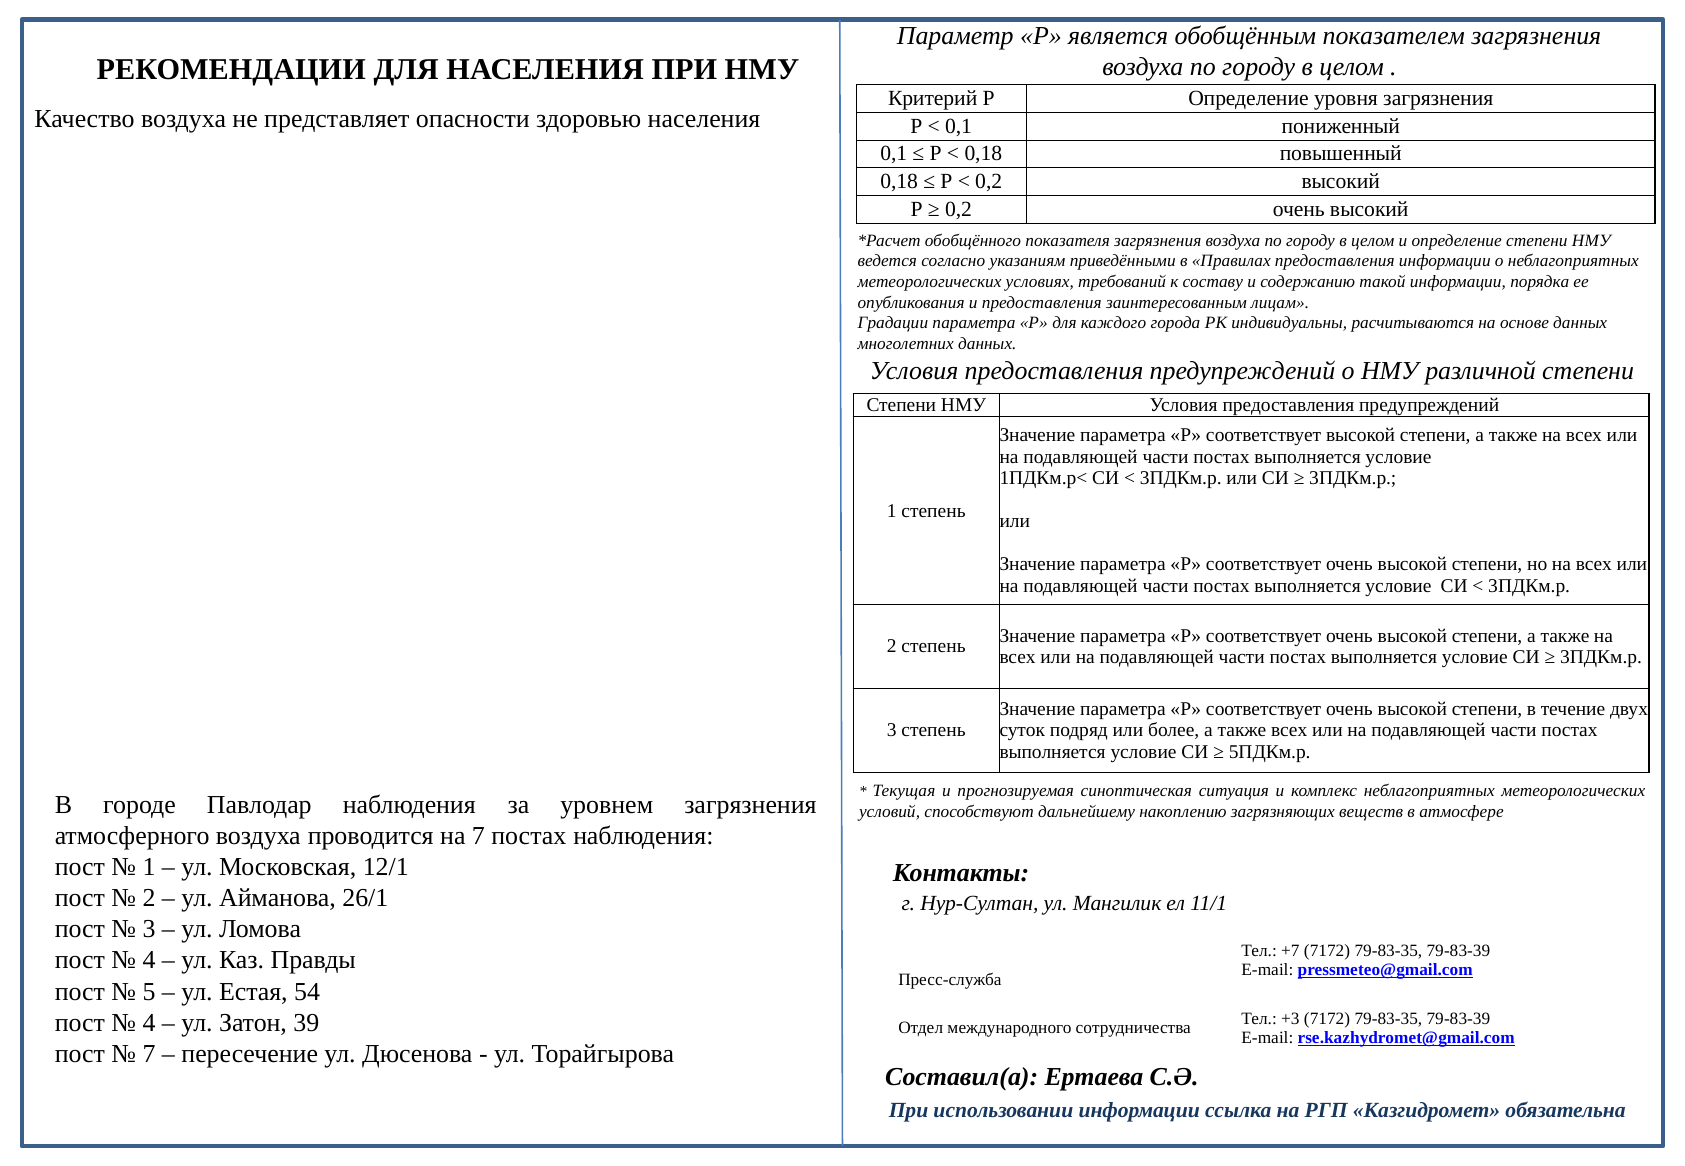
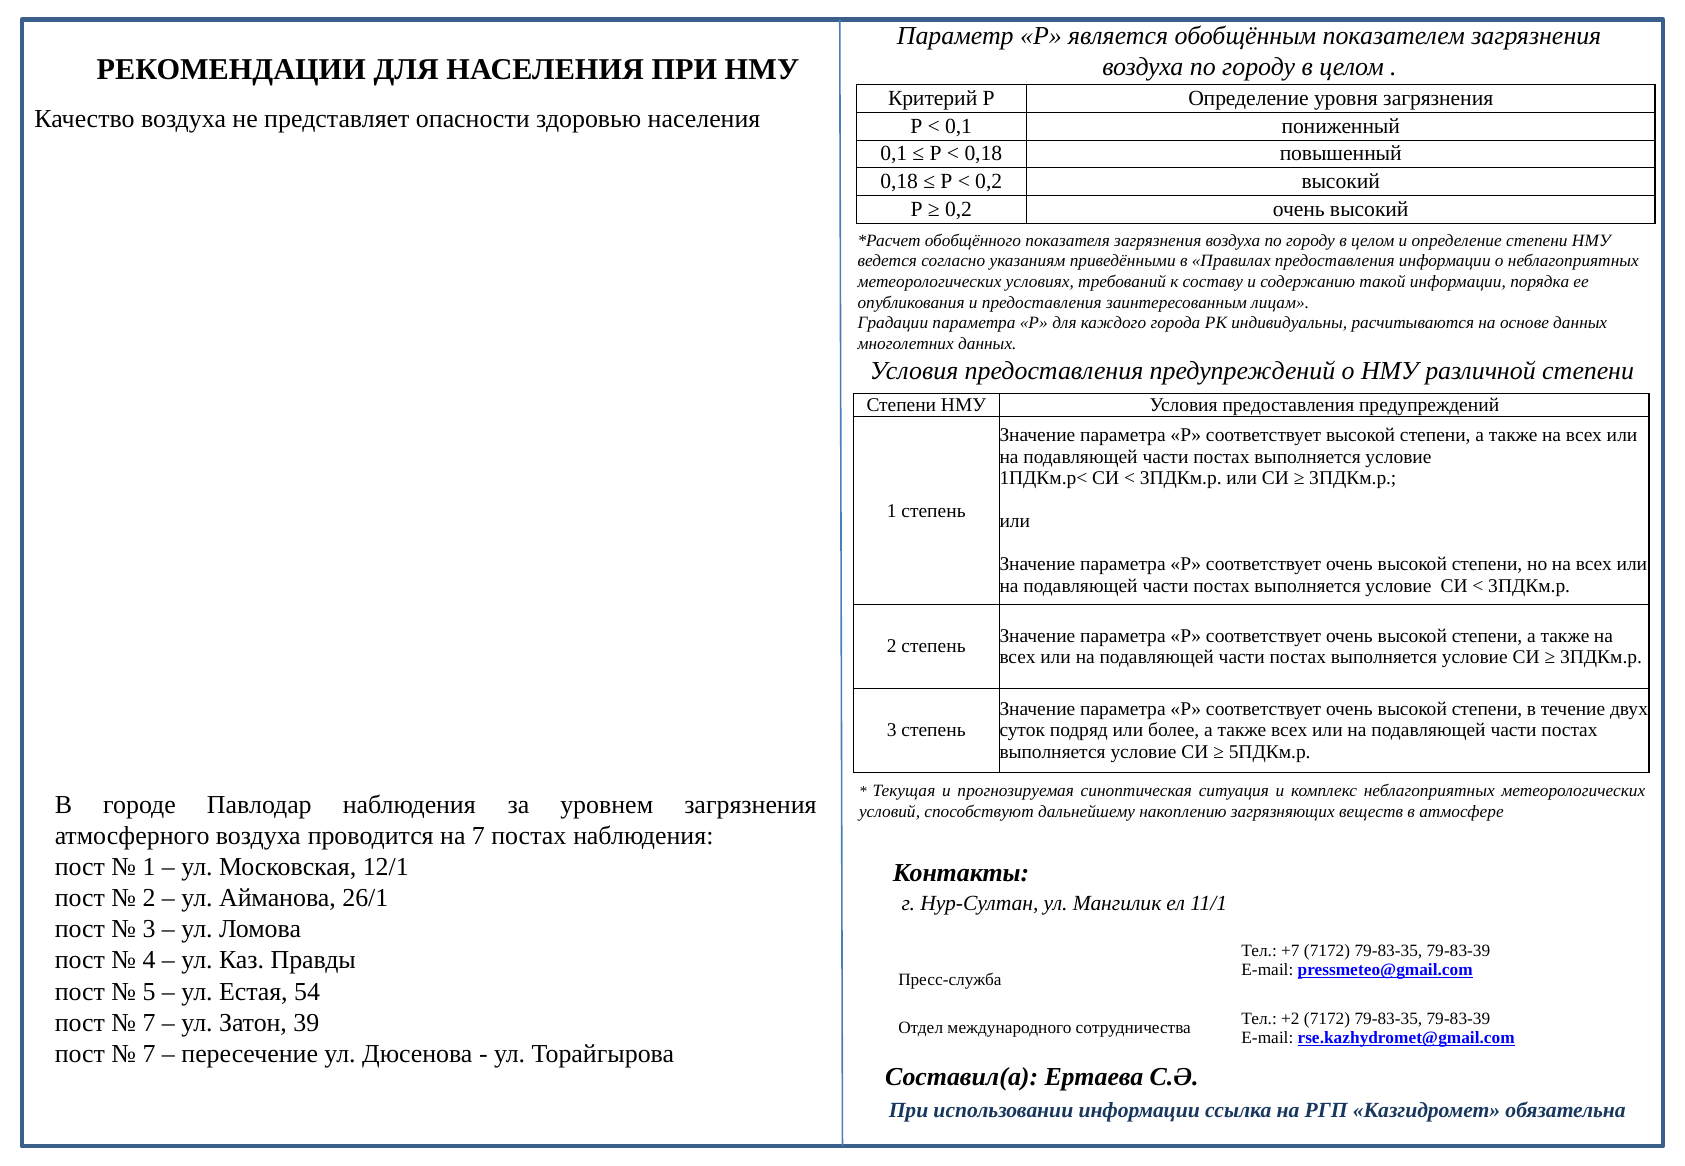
+3: +3 -> +2
4 at (149, 1023): 4 -> 7
